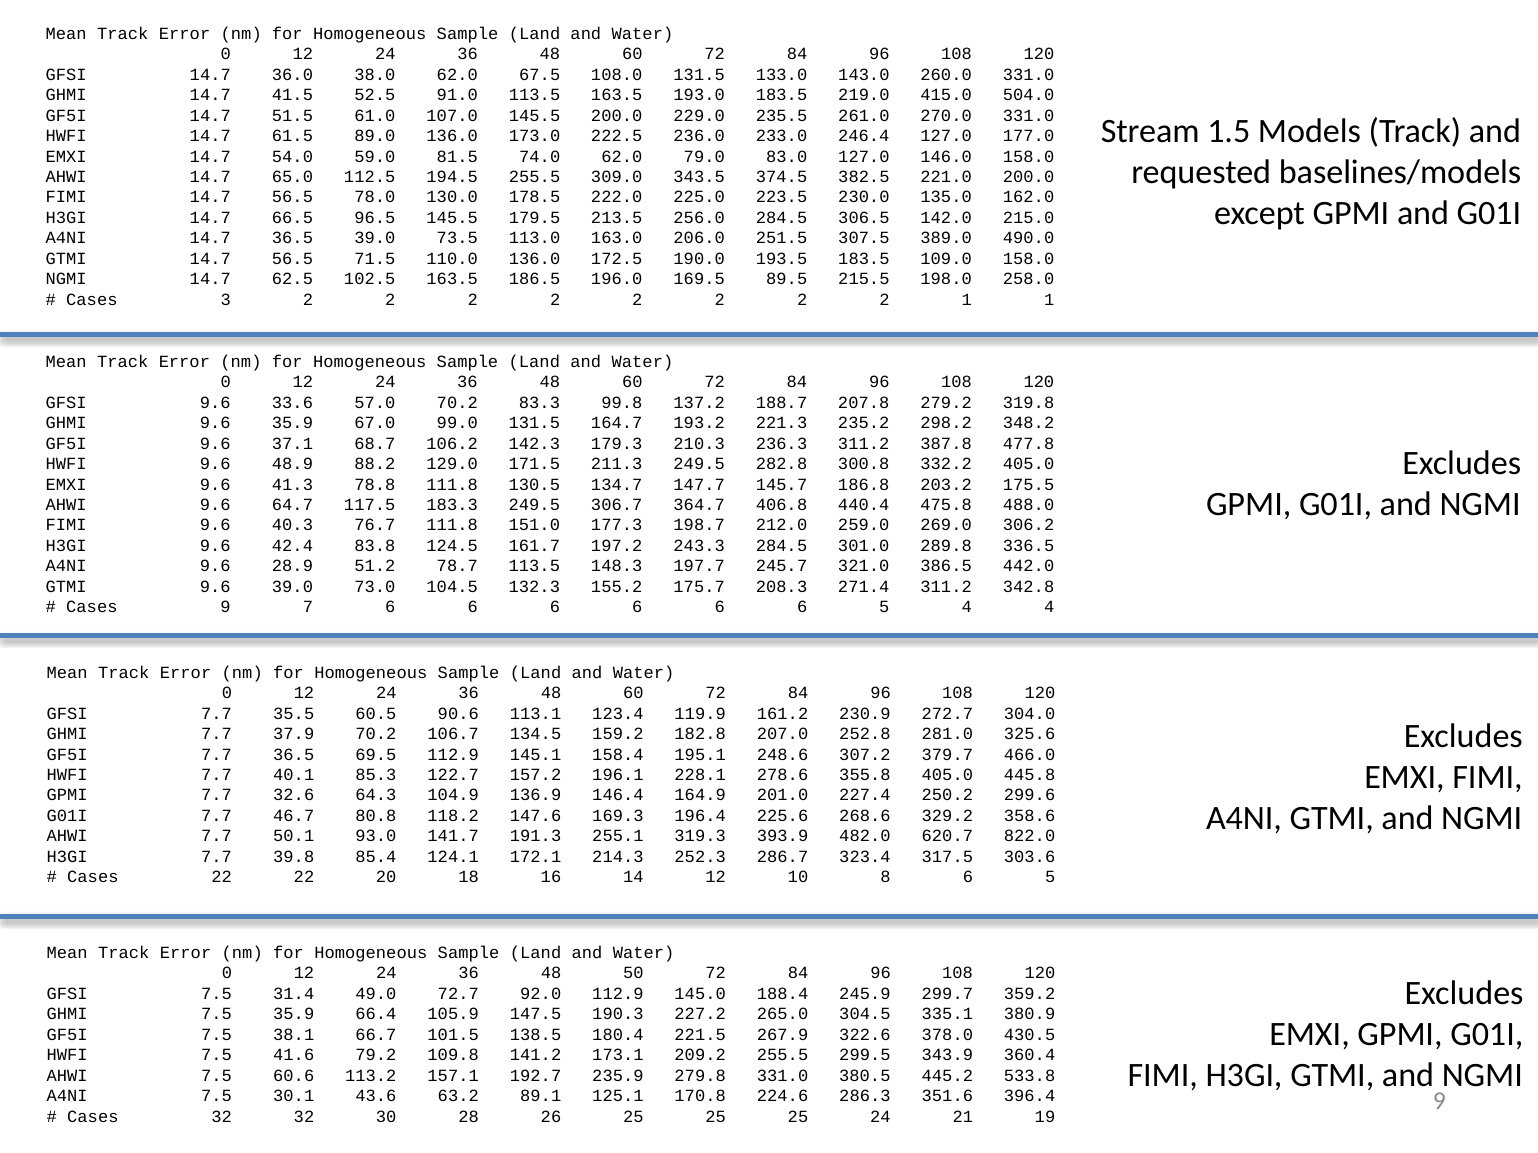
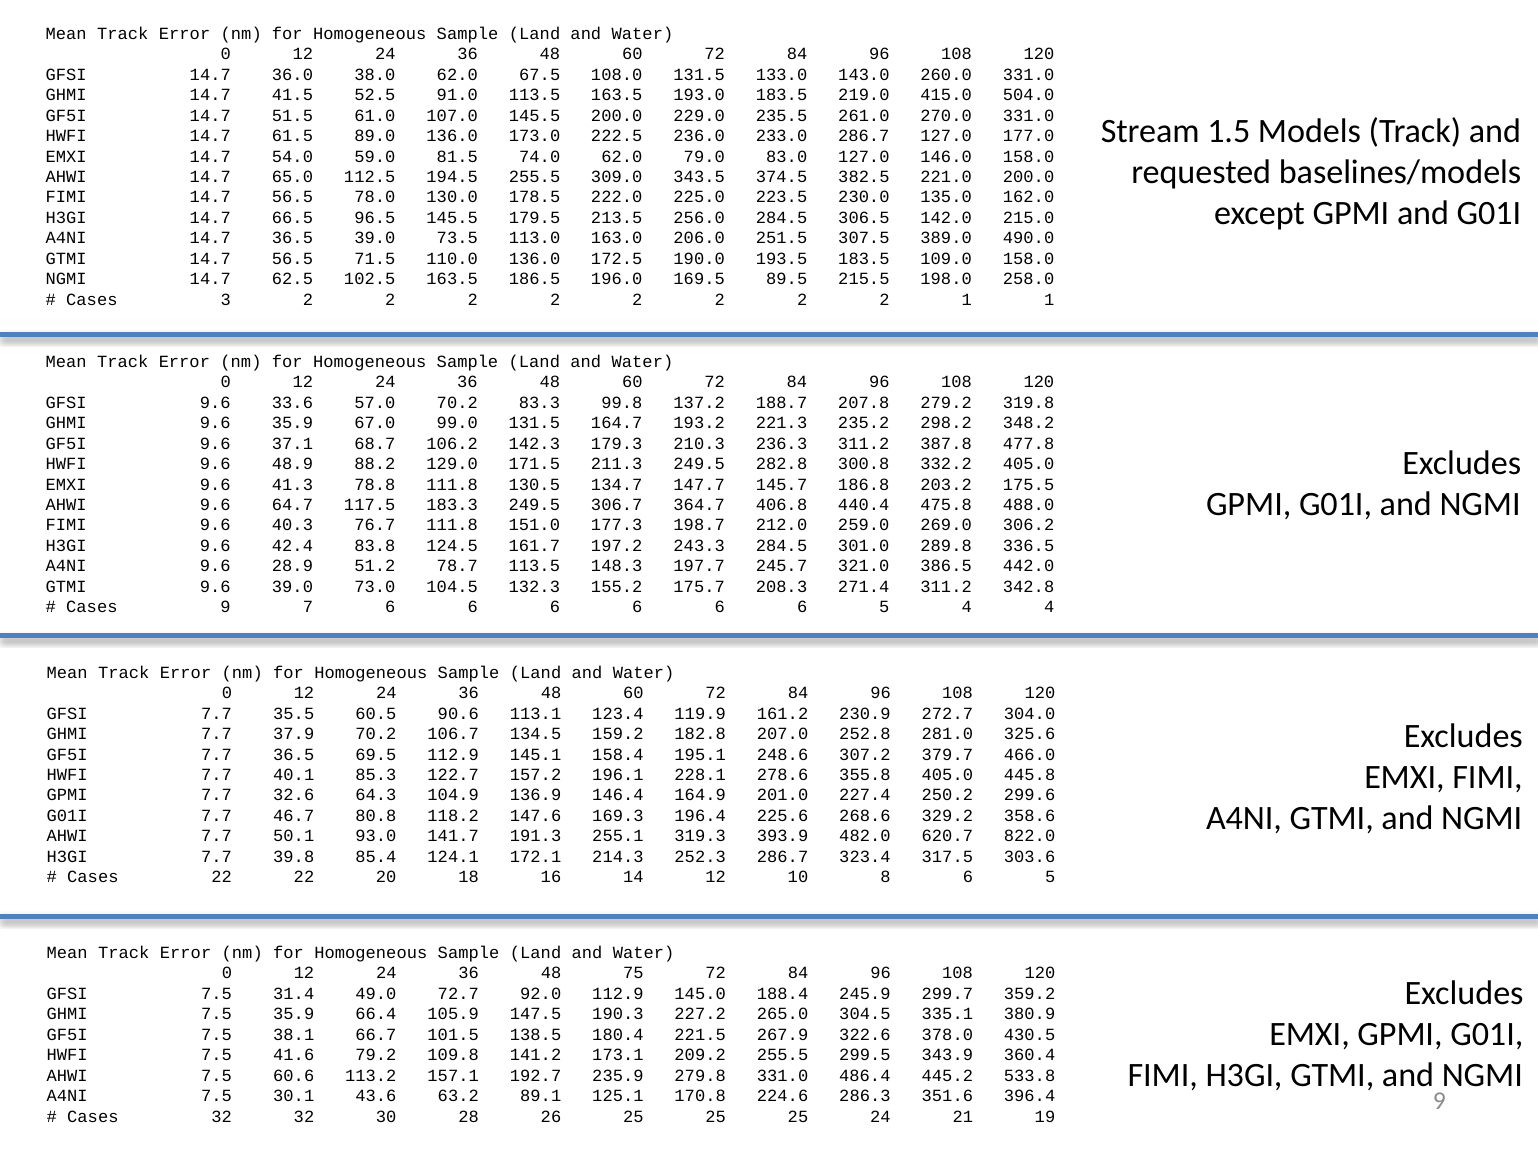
233.0 246.4: 246.4 -> 286.7
50: 50 -> 75
380.5: 380.5 -> 486.4
